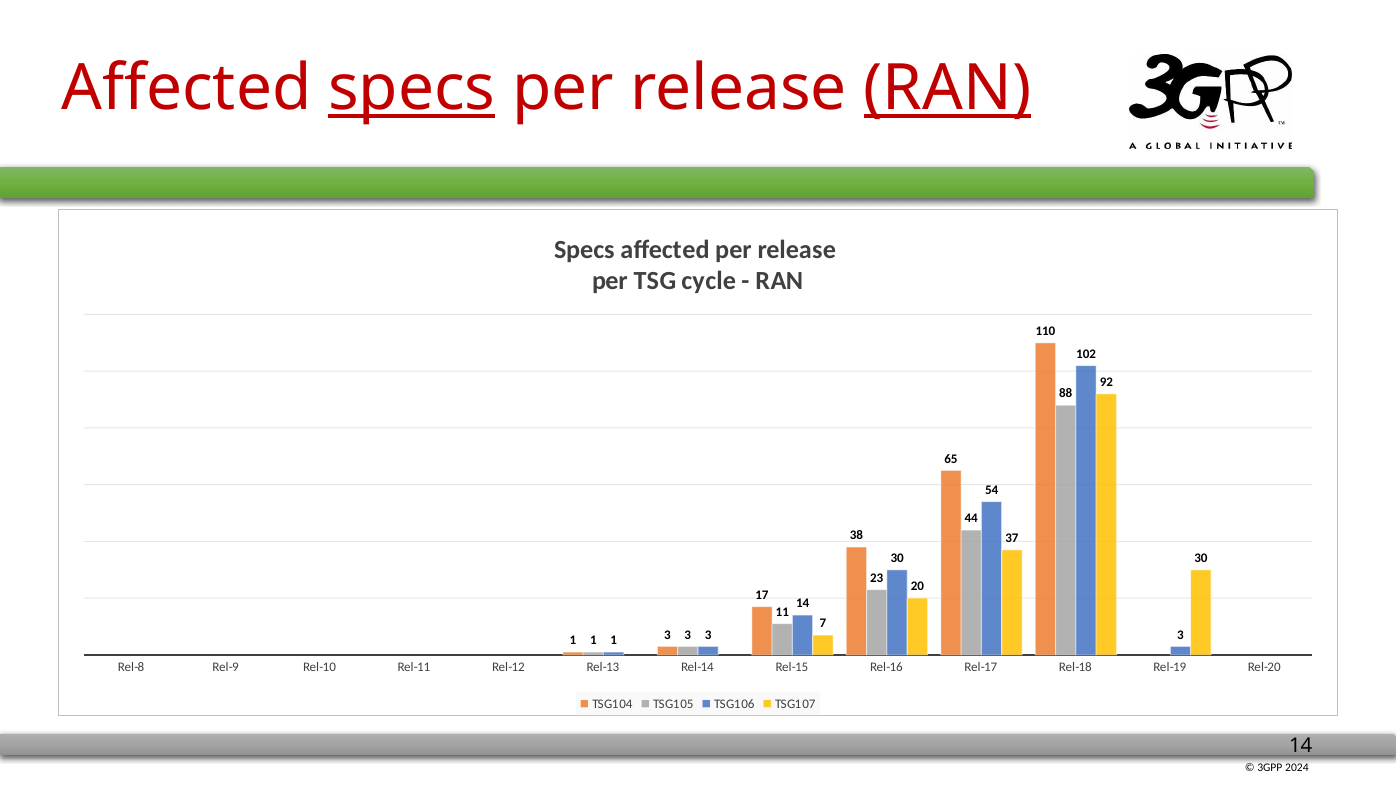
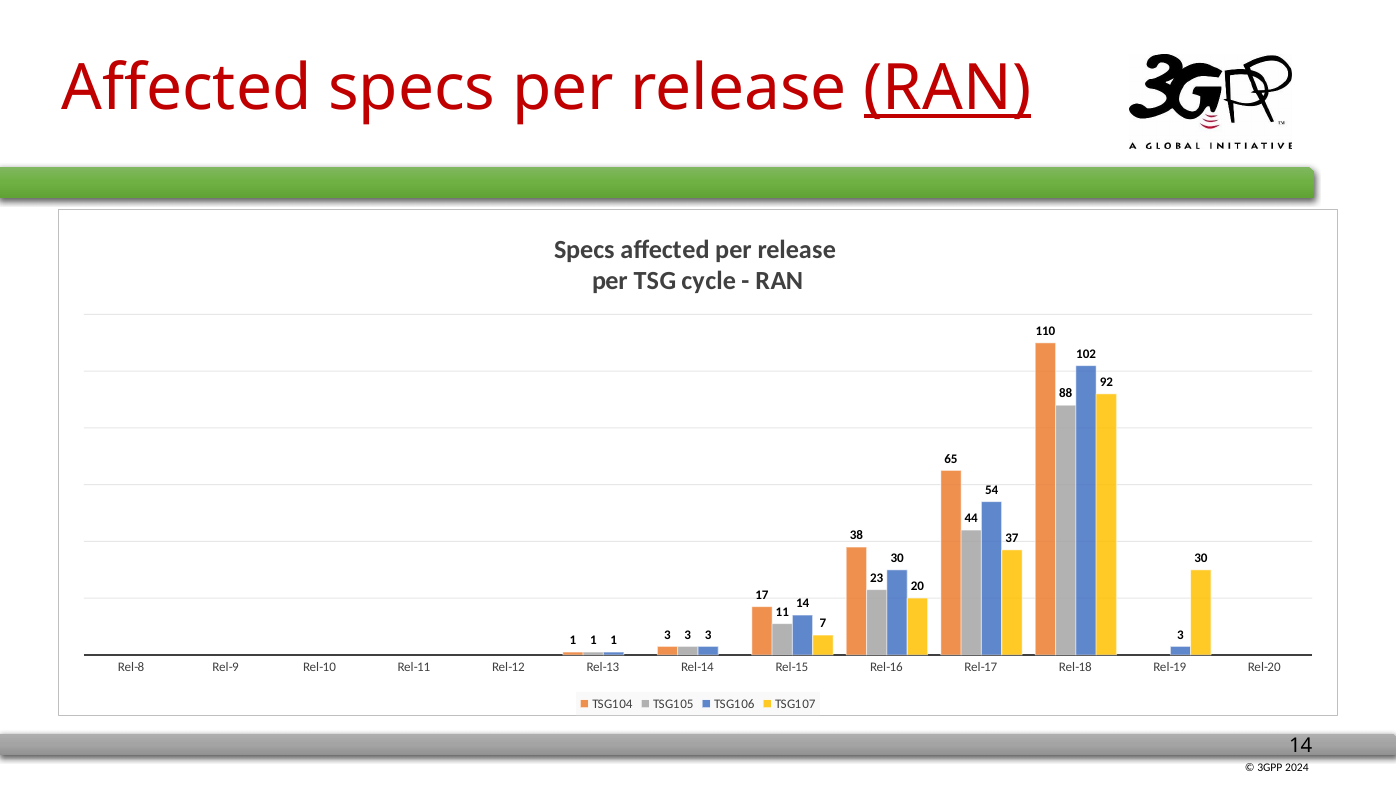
specs at (412, 89) underline: present -> none
